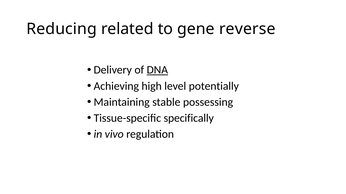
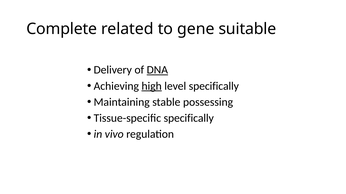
Reducing: Reducing -> Complete
reverse: reverse -> suitable
high underline: none -> present
level potentially: potentially -> specifically
